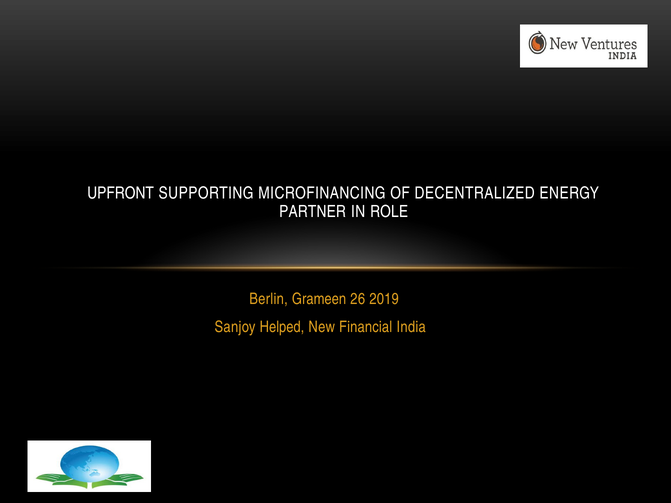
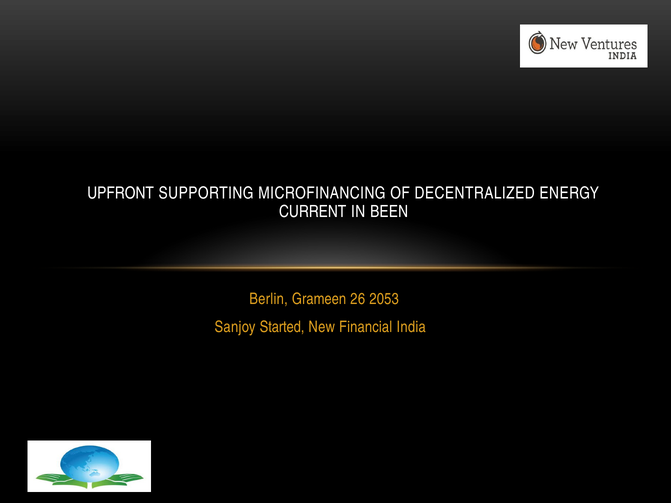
PARTNER: PARTNER -> CURRENT
ROLE: ROLE -> BEEN
2019: 2019 -> 2053
Helped: Helped -> Started
